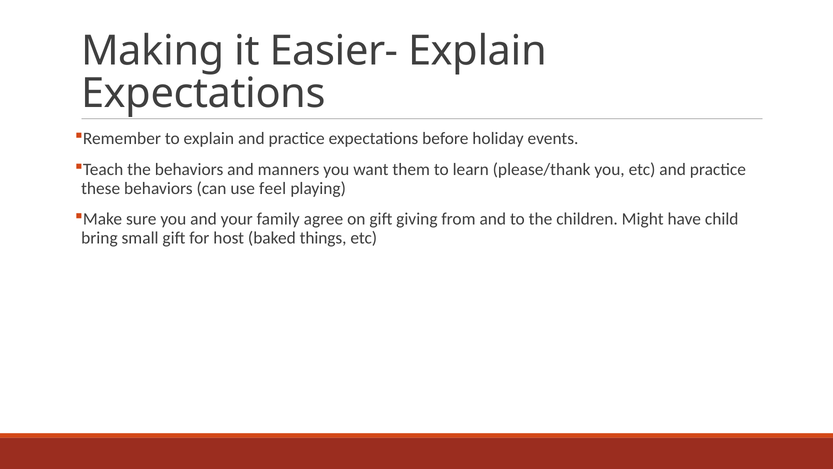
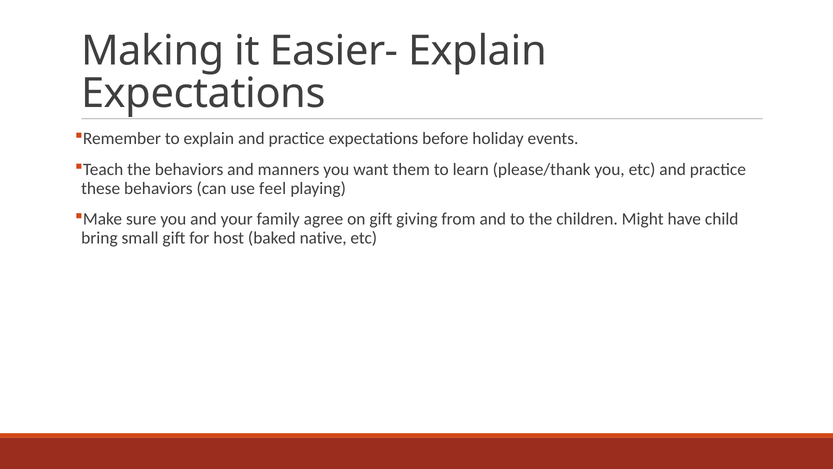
things: things -> native
